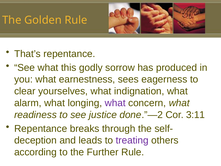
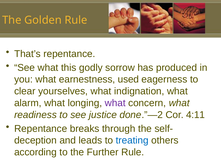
sees: sees -> used
3:11: 3:11 -> 4:11
treating colour: purple -> blue
